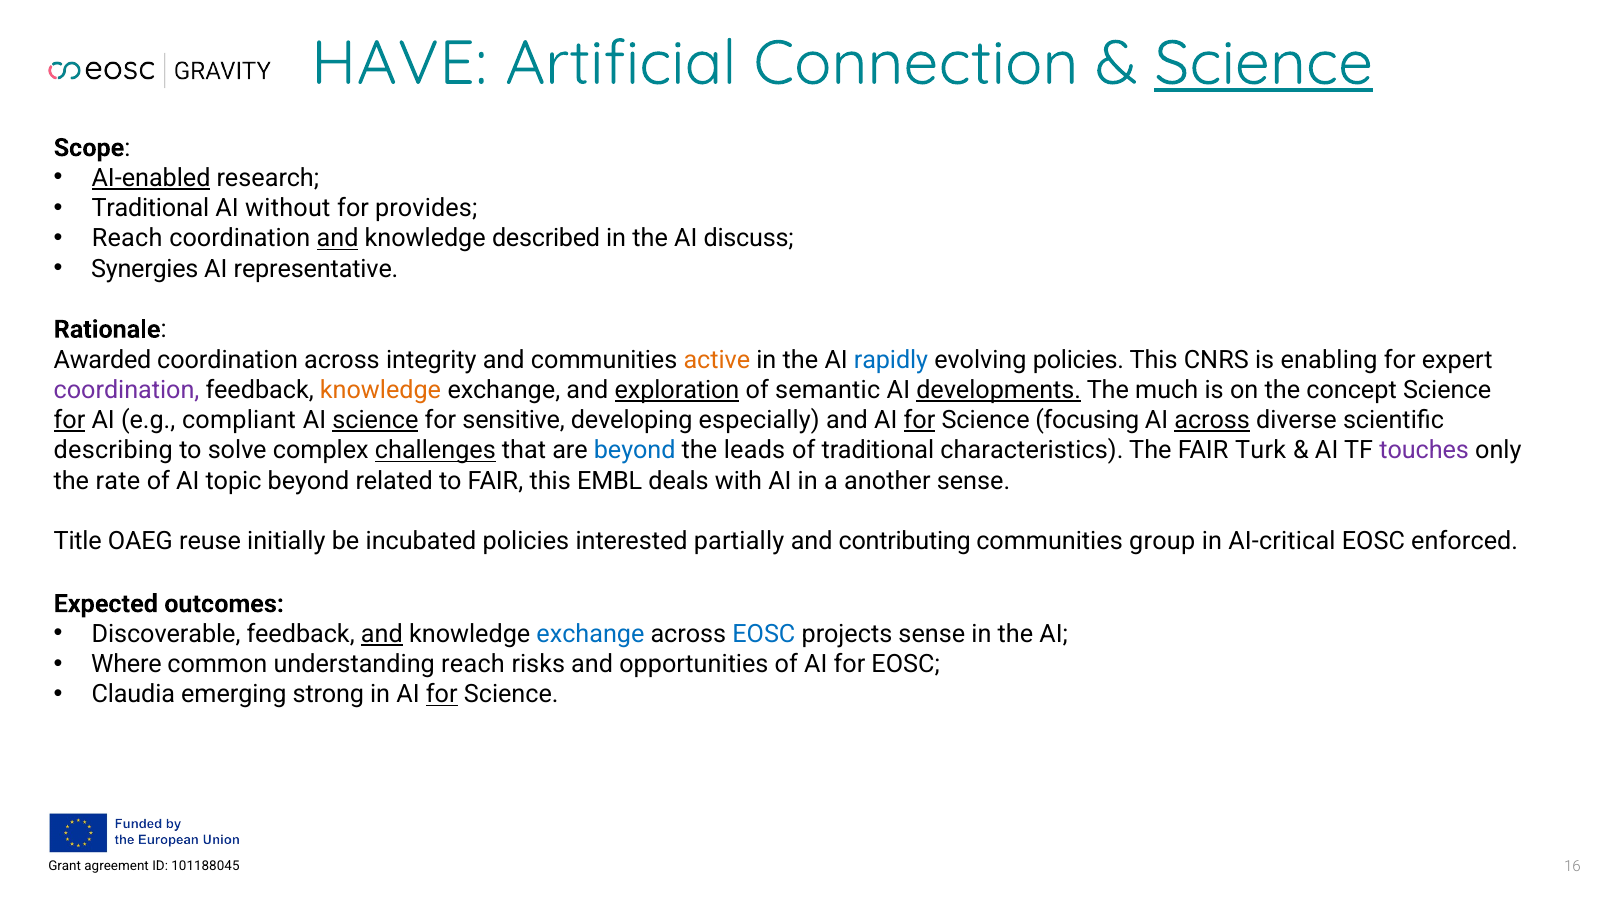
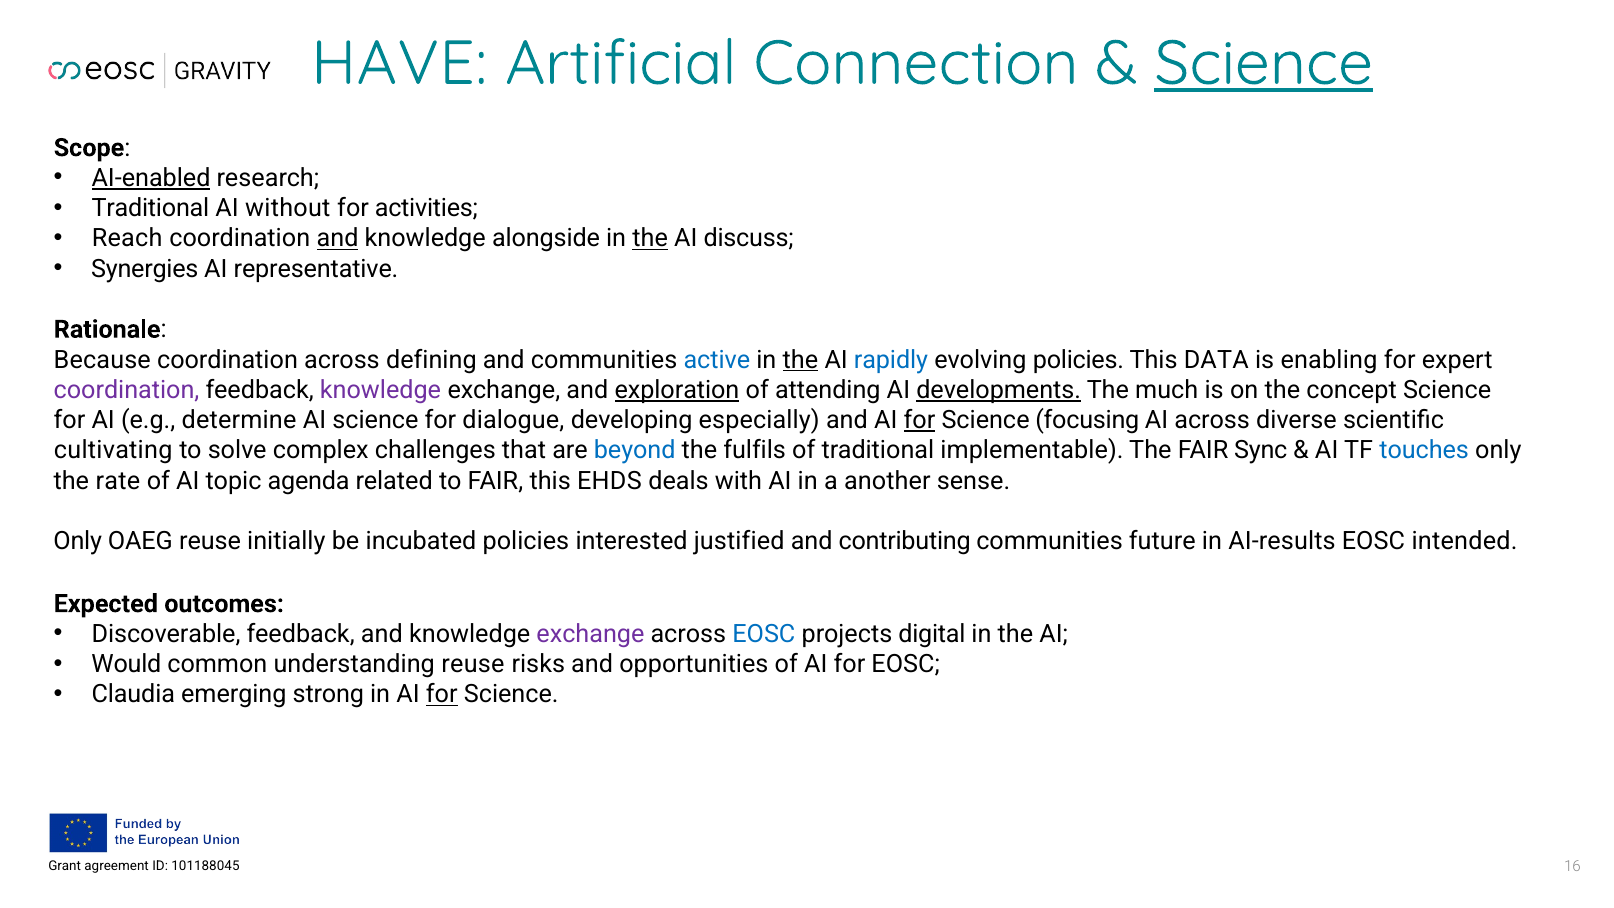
provides: provides -> activities
described: described -> alongside
the at (650, 239) underline: none -> present
Awarded: Awarded -> Because
integrity: integrity -> defining
active colour: orange -> blue
the at (800, 360) underline: none -> present
CNRS: CNRS -> DATA
knowledge at (381, 390) colour: orange -> purple
semantic: semantic -> attending
for at (69, 420) underline: present -> none
compliant: compliant -> determine
science at (375, 420) underline: present -> none
sensitive: sensitive -> dialogue
across at (1212, 420) underline: present -> none
describing: describing -> cultivating
challenges underline: present -> none
leads: leads -> fulfils
characteristics: characteristics -> implementable
Turk: Turk -> Sync
touches colour: purple -> blue
topic beyond: beyond -> agenda
EMBL: EMBL -> EHDS
Title at (78, 541): Title -> Only
partially: partially -> justified
group: group -> future
AI-critical: AI-critical -> AI-results
enforced: enforced -> intended
and at (382, 634) underline: present -> none
exchange at (590, 634) colour: blue -> purple
projects sense: sense -> digital
Where: Where -> Would
understanding reach: reach -> reuse
